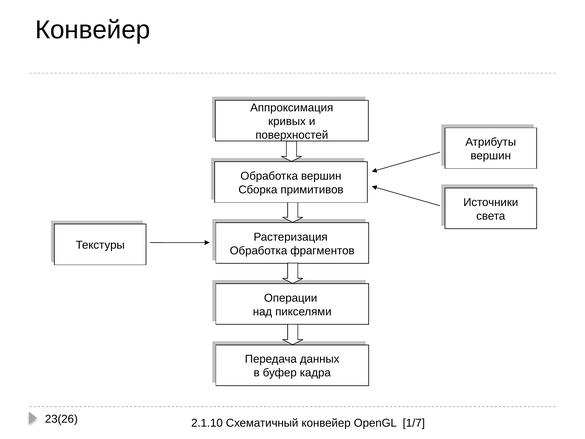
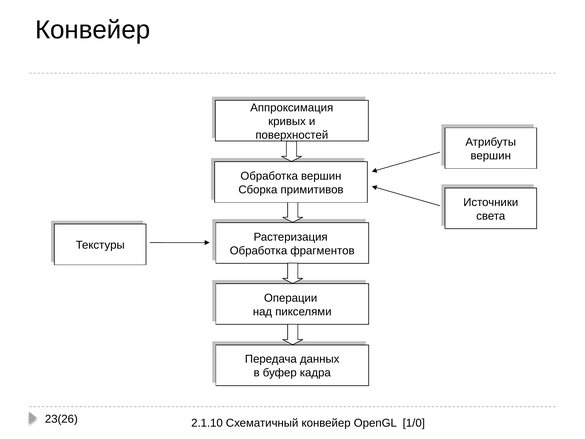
1/7: 1/7 -> 1/0
